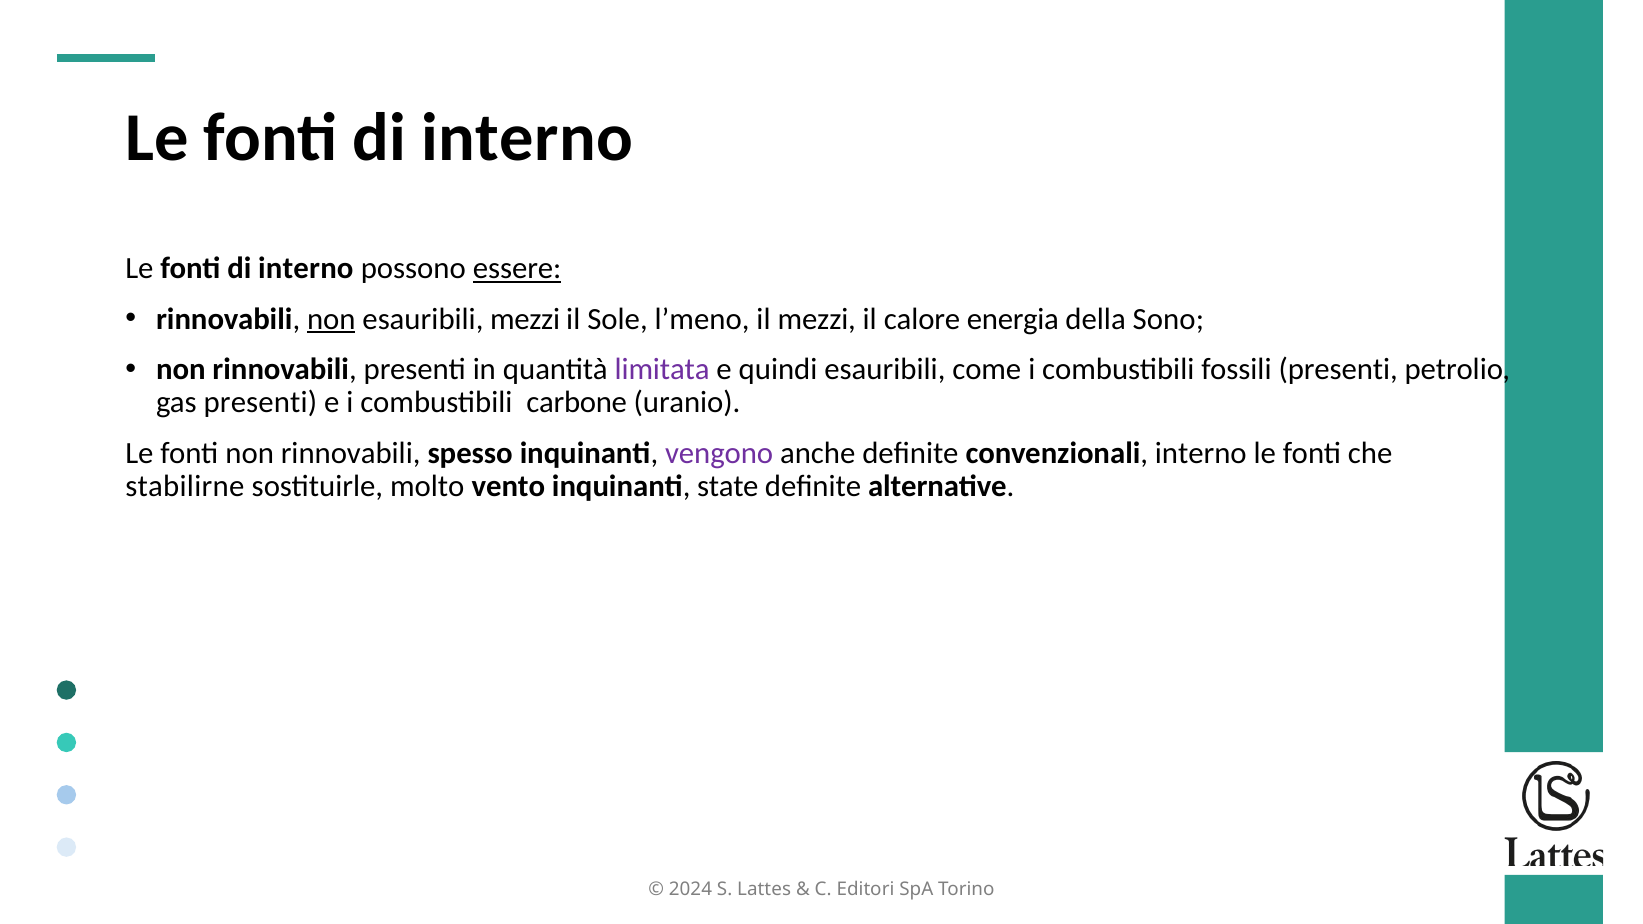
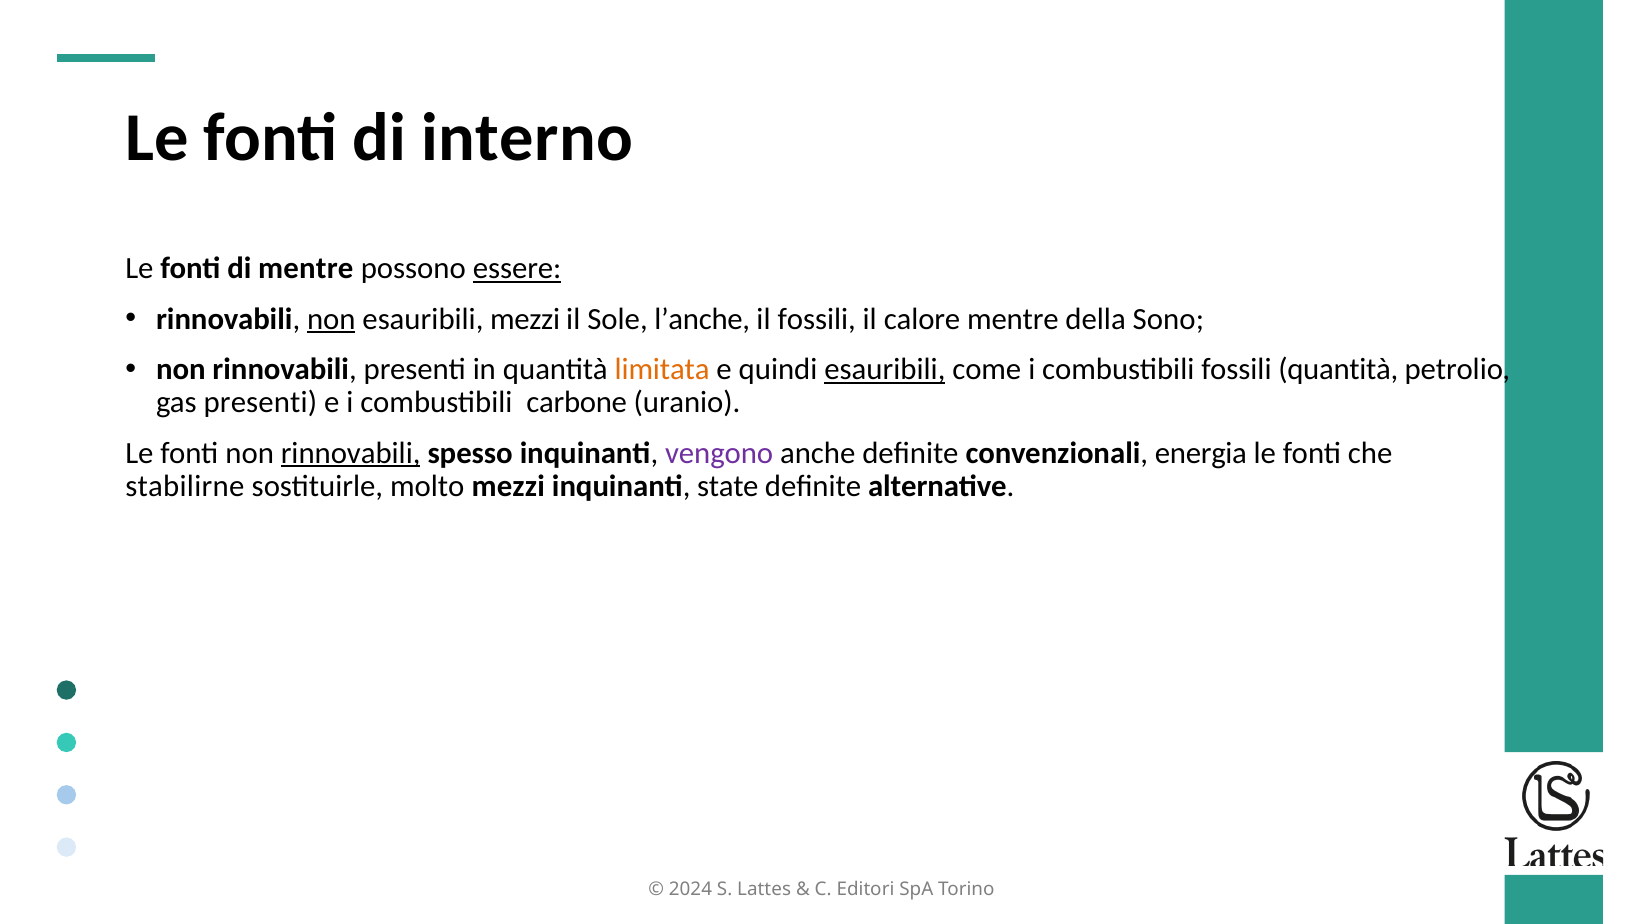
interno at (306, 269): interno -> mentre
l’meno: l’meno -> l’anche
il mezzi: mezzi -> fossili
calore energia: energia -> mentre
limitata colour: purple -> orange
esauribili at (885, 369) underline: none -> present
fossili presenti: presenti -> quantità
rinnovabili at (351, 453) underline: none -> present
convenzionali interno: interno -> energia
molto vento: vento -> mezzi
